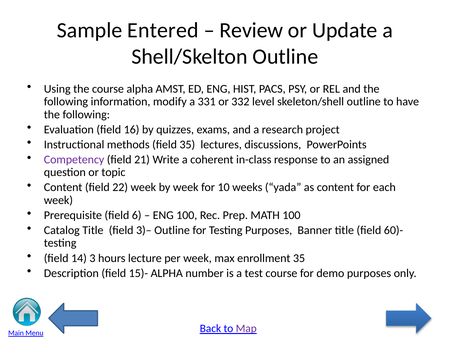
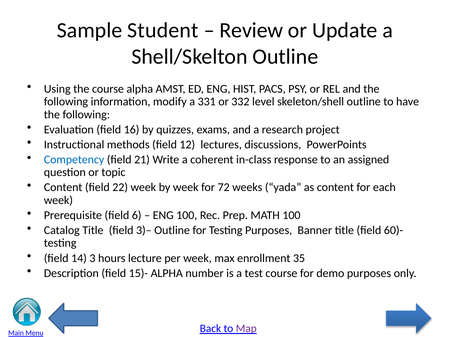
Entered: Entered -> Student
field 35: 35 -> 12
Competency colour: purple -> blue
10: 10 -> 72
